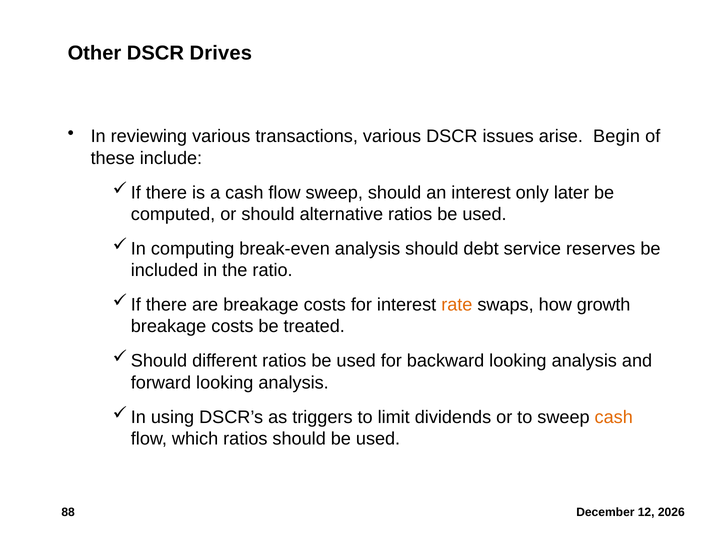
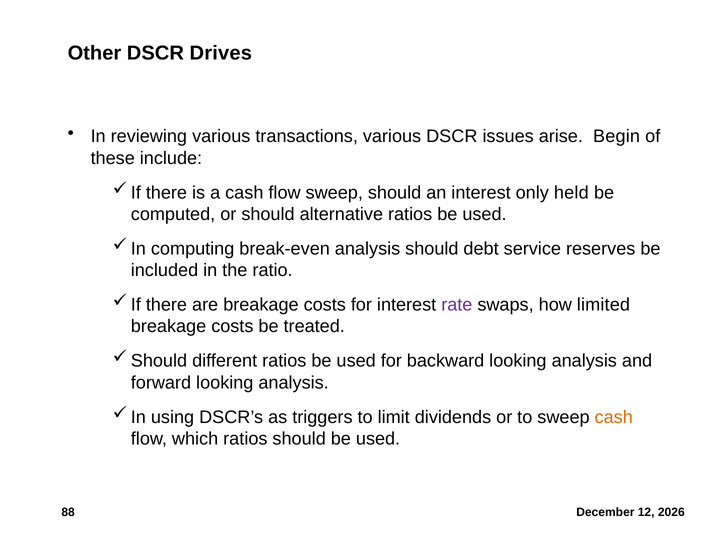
later: later -> held
rate colour: orange -> purple
growth: growth -> limited
